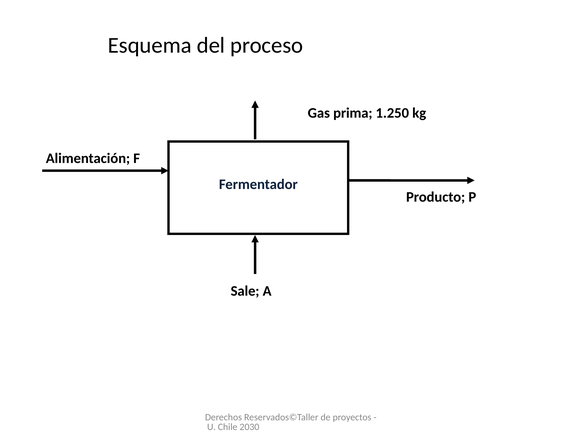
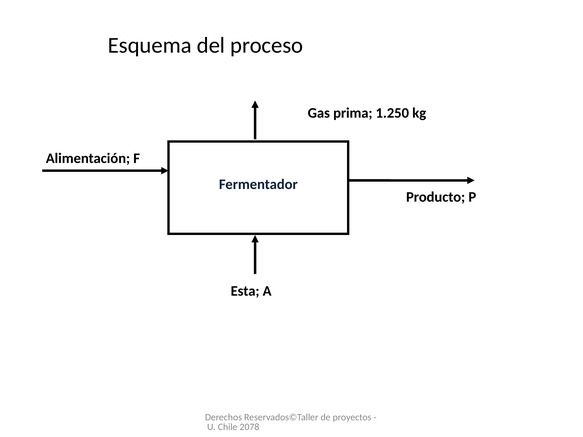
Sale: Sale -> Esta
2030: 2030 -> 2078
